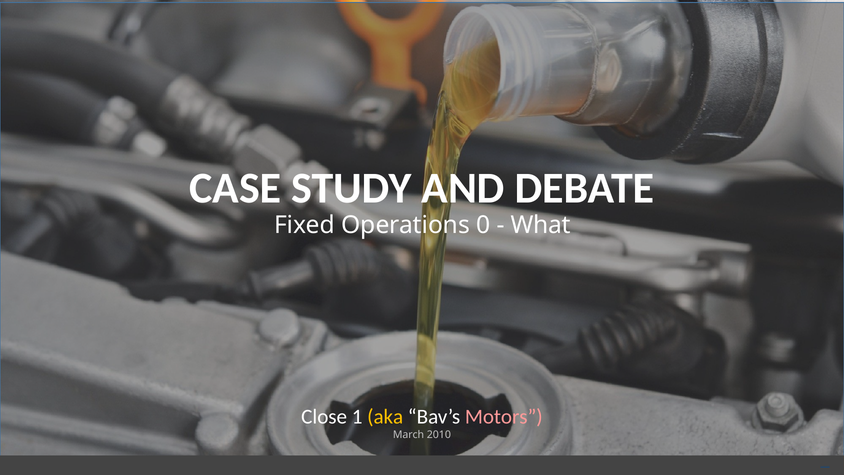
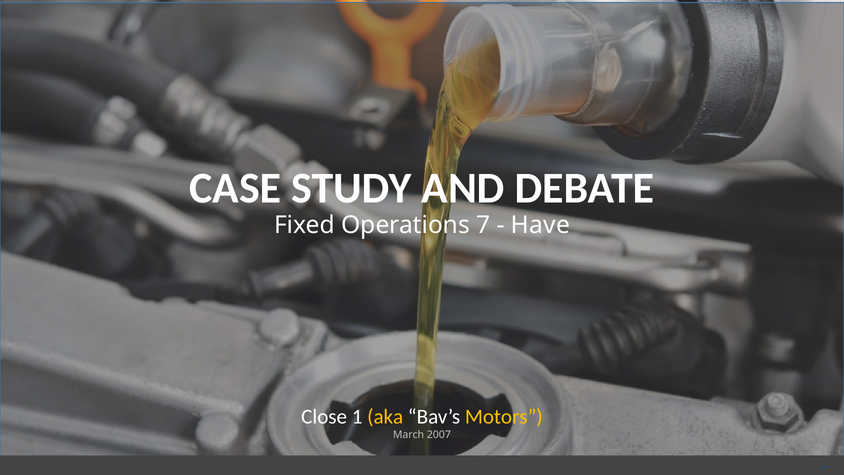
0: 0 -> 7
What: What -> Have
Motors colour: pink -> yellow
2010: 2010 -> 2007
